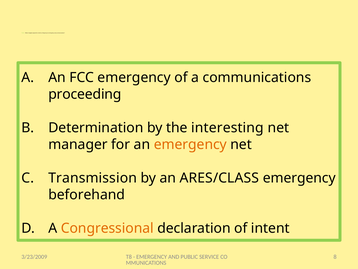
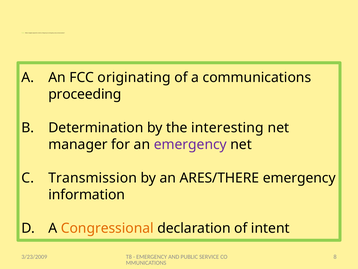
FCC emergency: emergency -> originating
emergency at (190, 144) colour: orange -> purple
ARES/CLASS: ARES/CLASS -> ARES/THERE
beforehand: beforehand -> information
